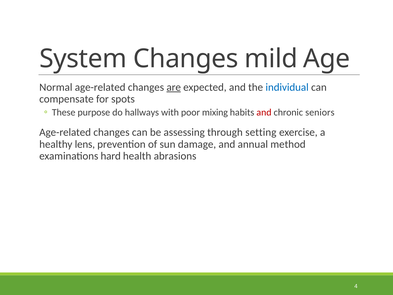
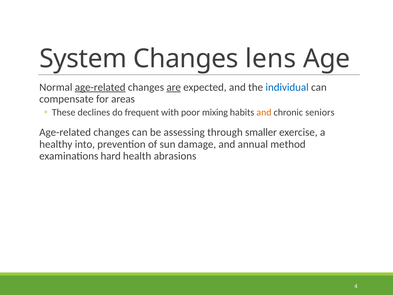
mild: mild -> lens
age-related at (100, 87) underline: none -> present
spots: spots -> areas
purpose: purpose -> declines
hallways: hallways -> frequent
and at (264, 112) colour: red -> orange
setting: setting -> smaller
lens: lens -> into
